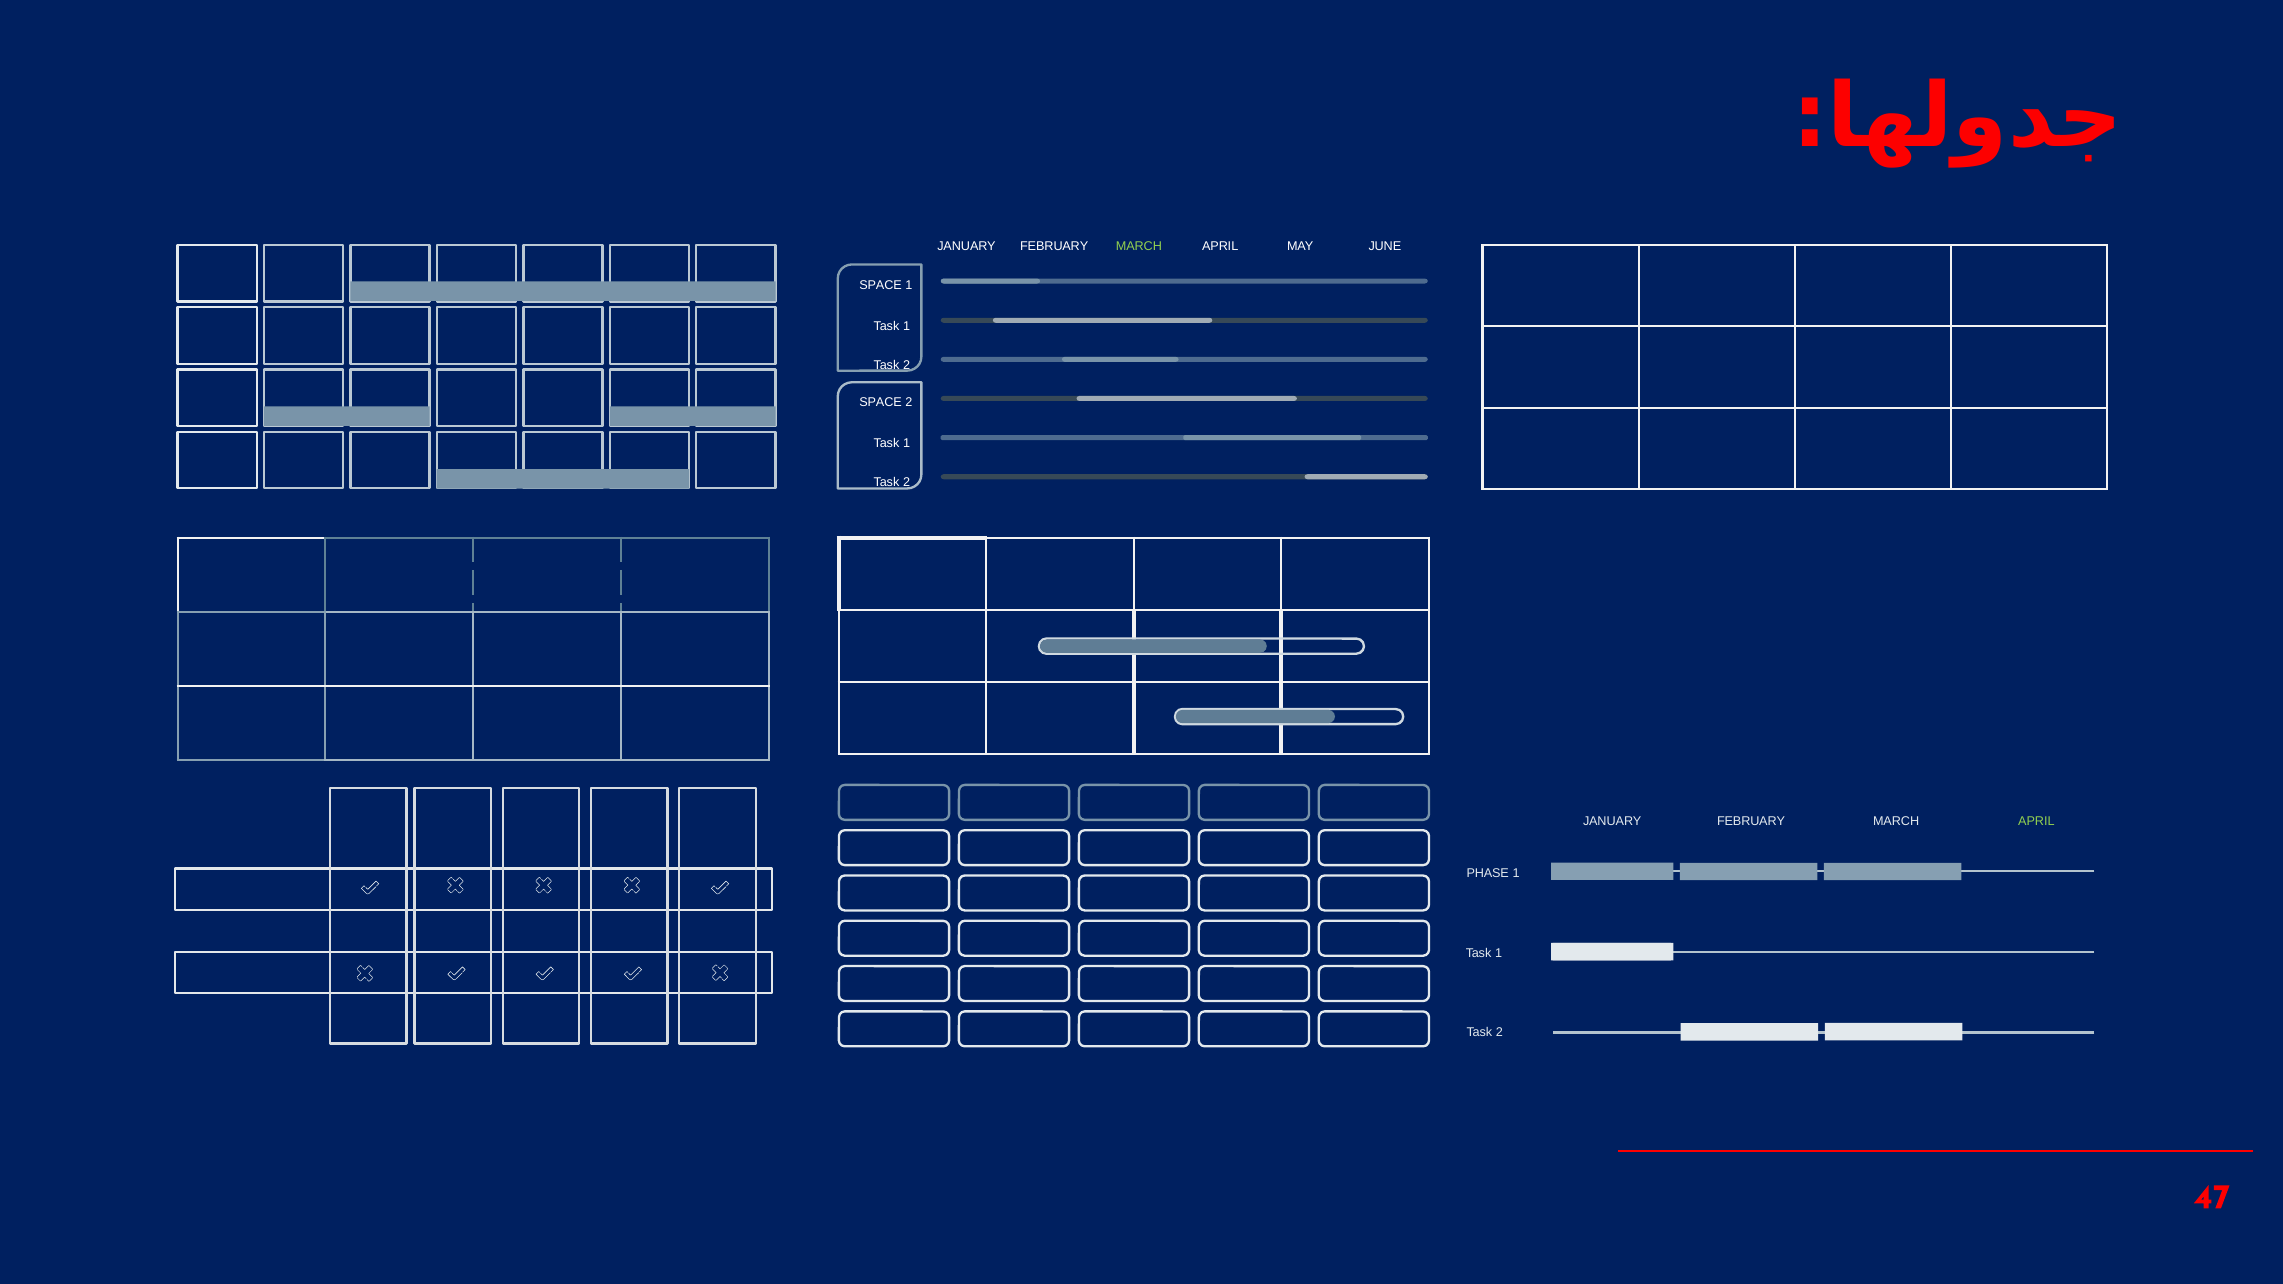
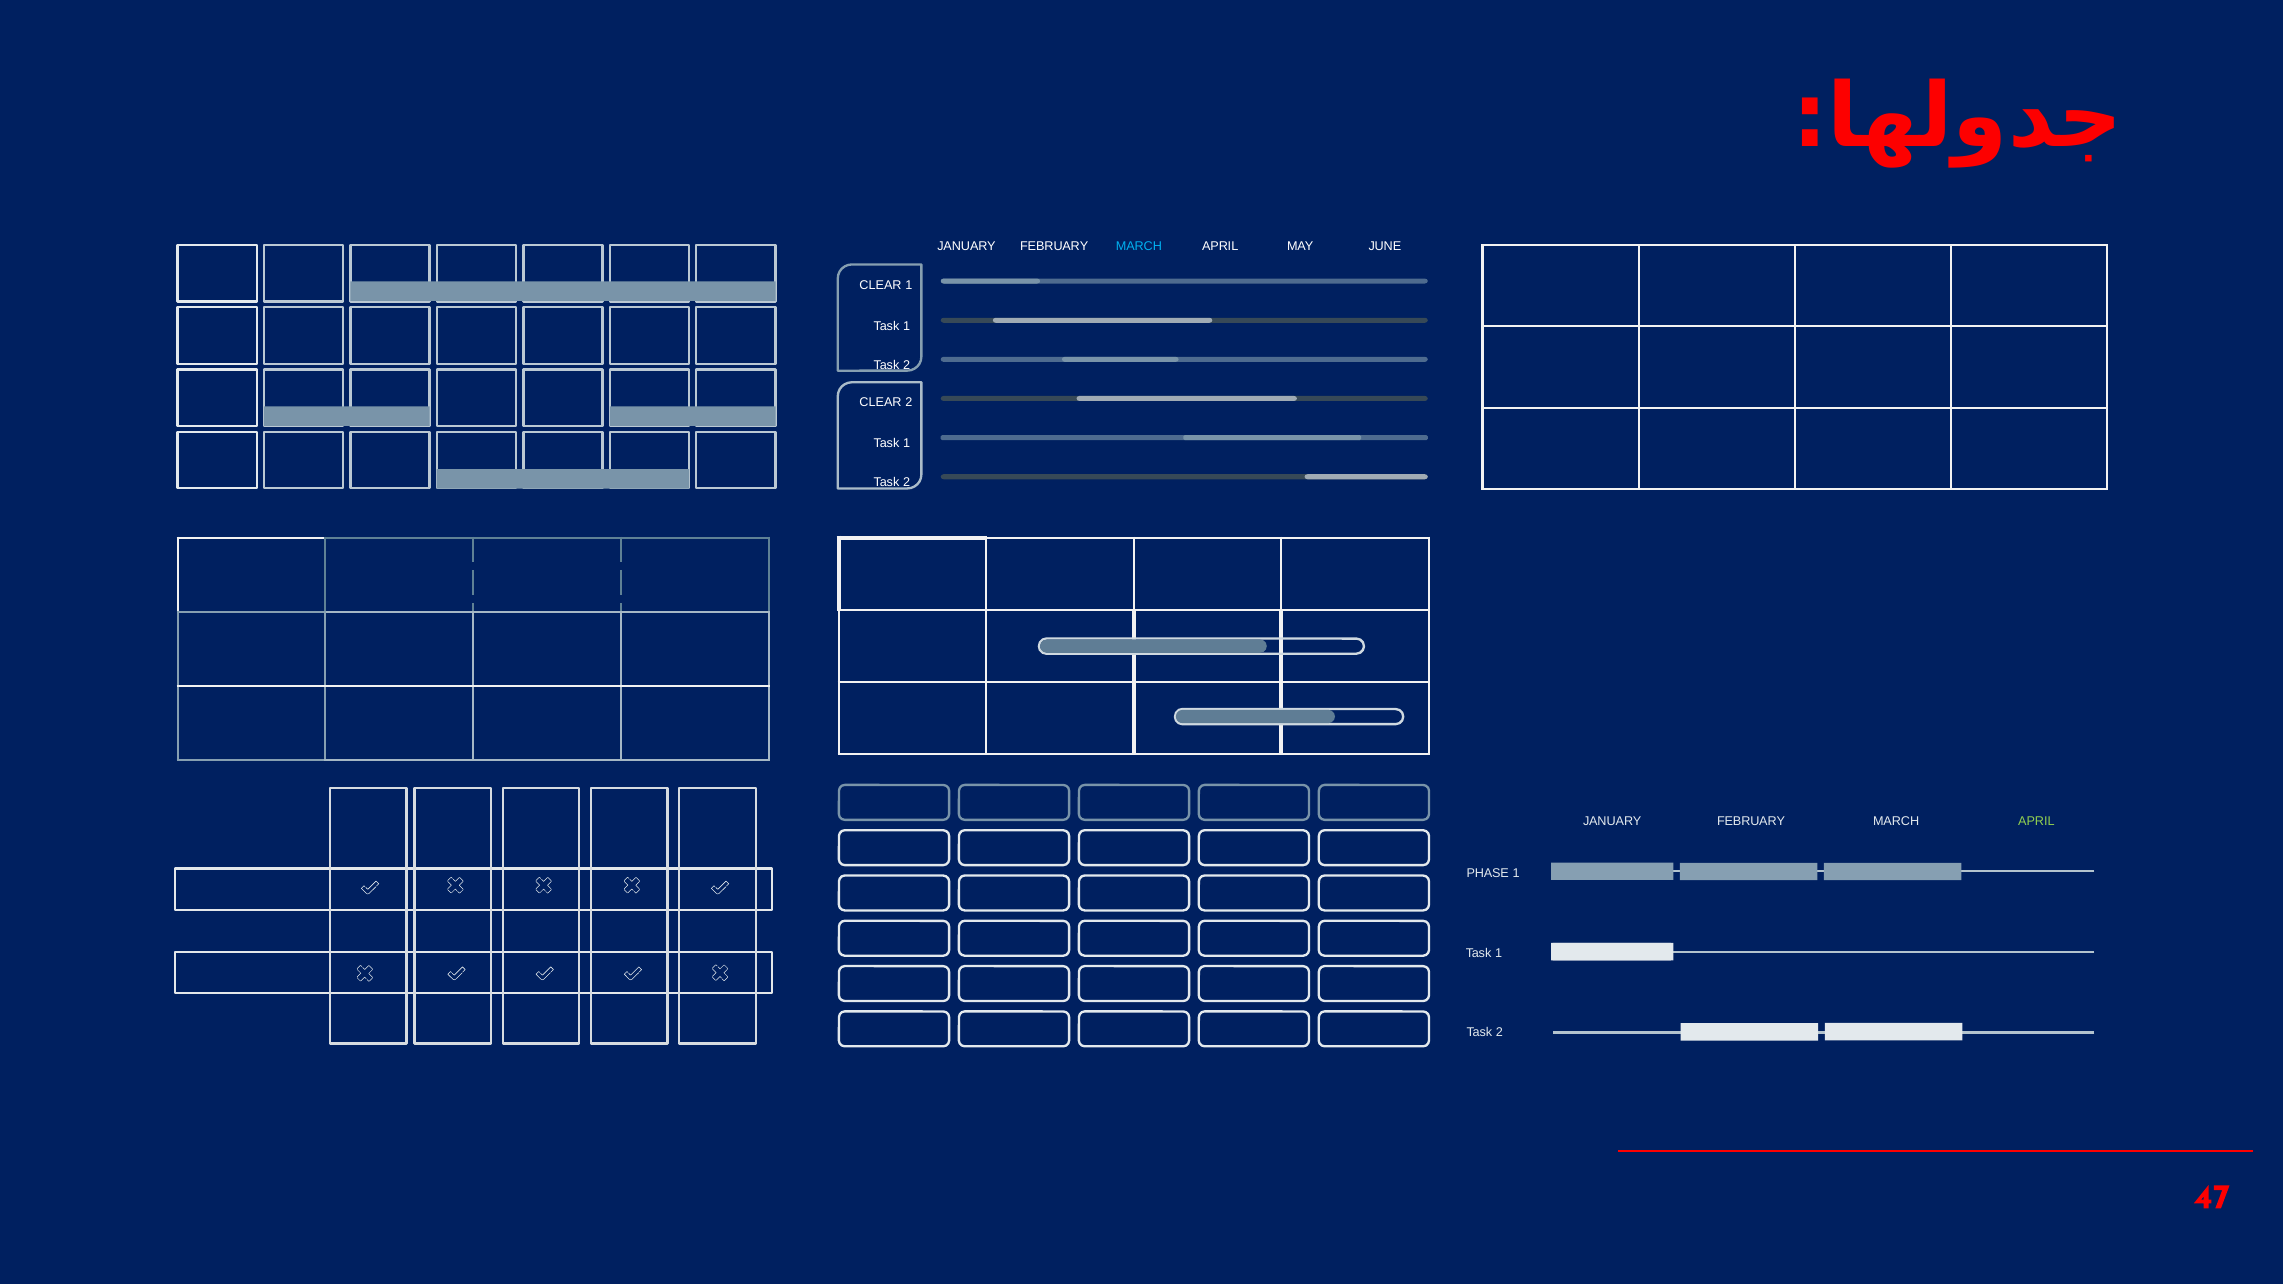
MARCH at (1139, 246) colour: light green -> light blue
SPACE at (881, 286): SPACE -> CLEAR
SPACE at (881, 402): SPACE -> CLEAR
